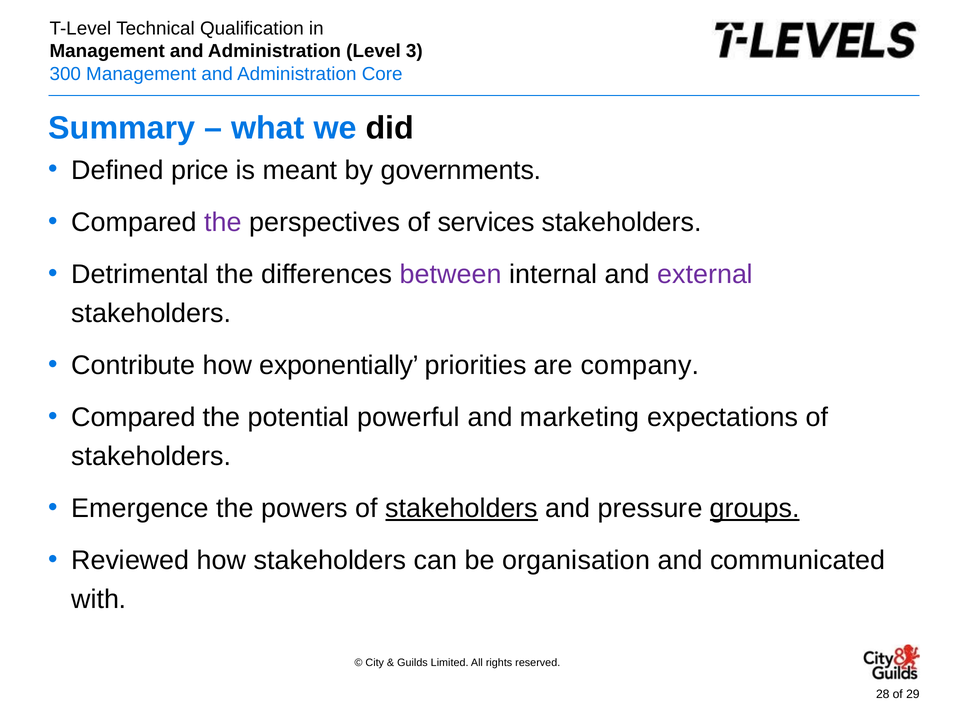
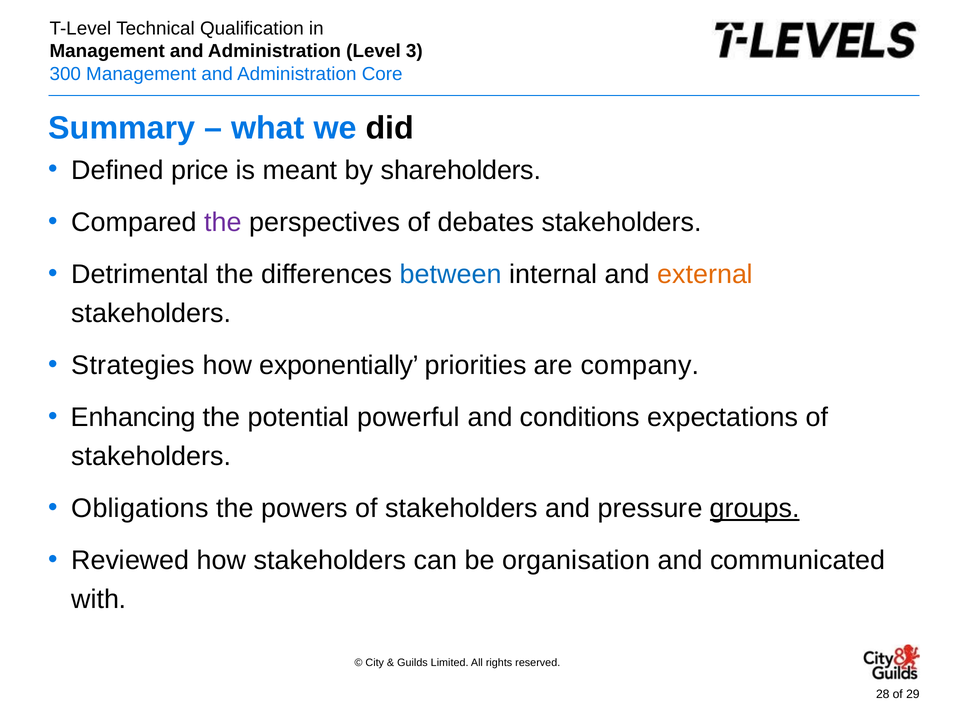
governments: governments -> shareholders
services: services -> debates
between colour: purple -> blue
external colour: purple -> orange
Contribute: Contribute -> Strategies
Compared at (133, 418): Compared -> Enhancing
marketing: marketing -> conditions
Emergence: Emergence -> Obligations
stakeholders at (462, 508) underline: present -> none
